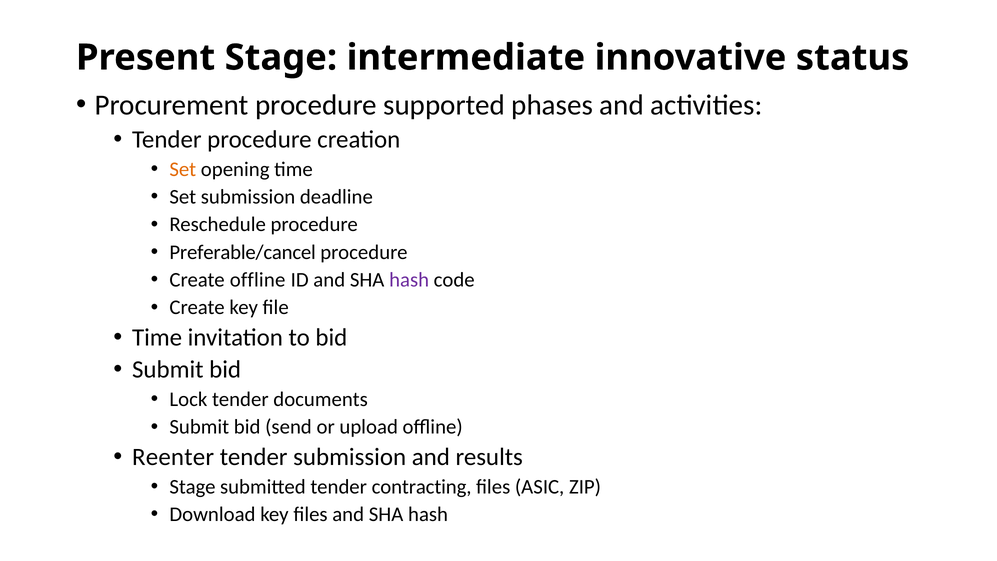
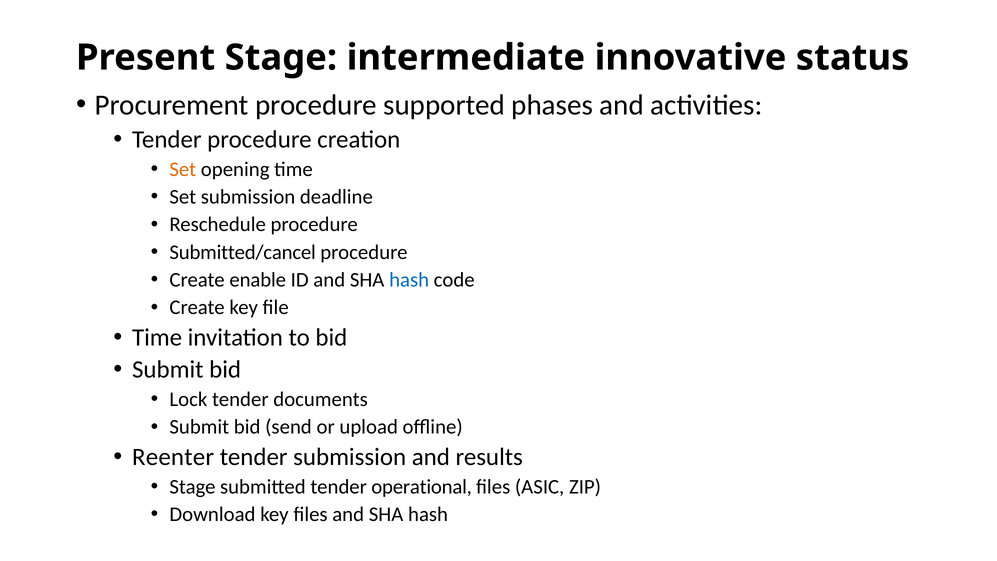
Preferable/cancel: Preferable/cancel -> Submitted/cancel
Create offline: offline -> enable
hash at (409, 280) colour: purple -> blue
contracting: contracting -> operational
